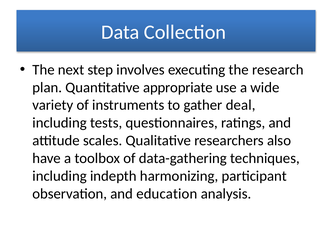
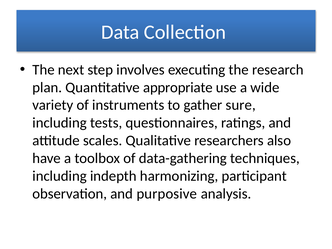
deal: deal -> sure
education: education -> purposive
